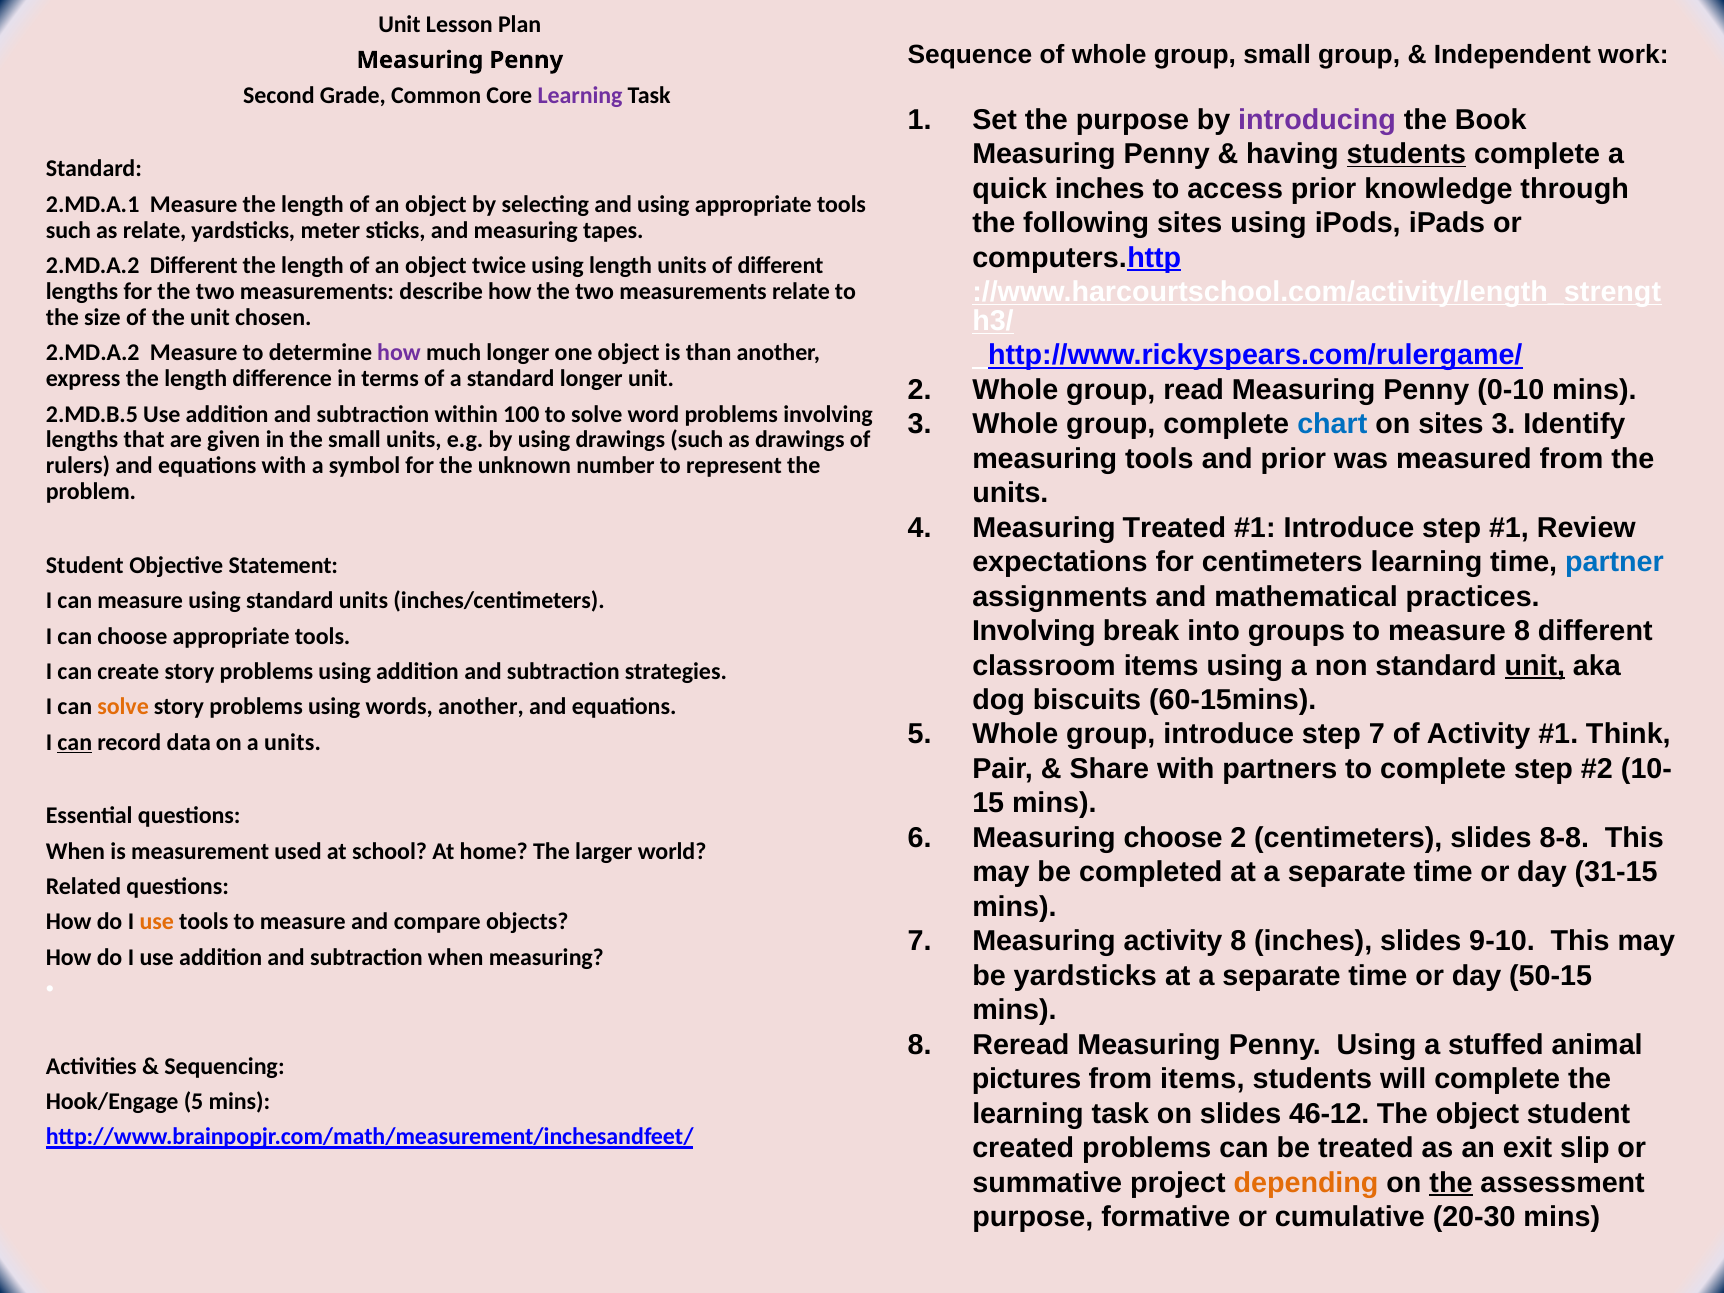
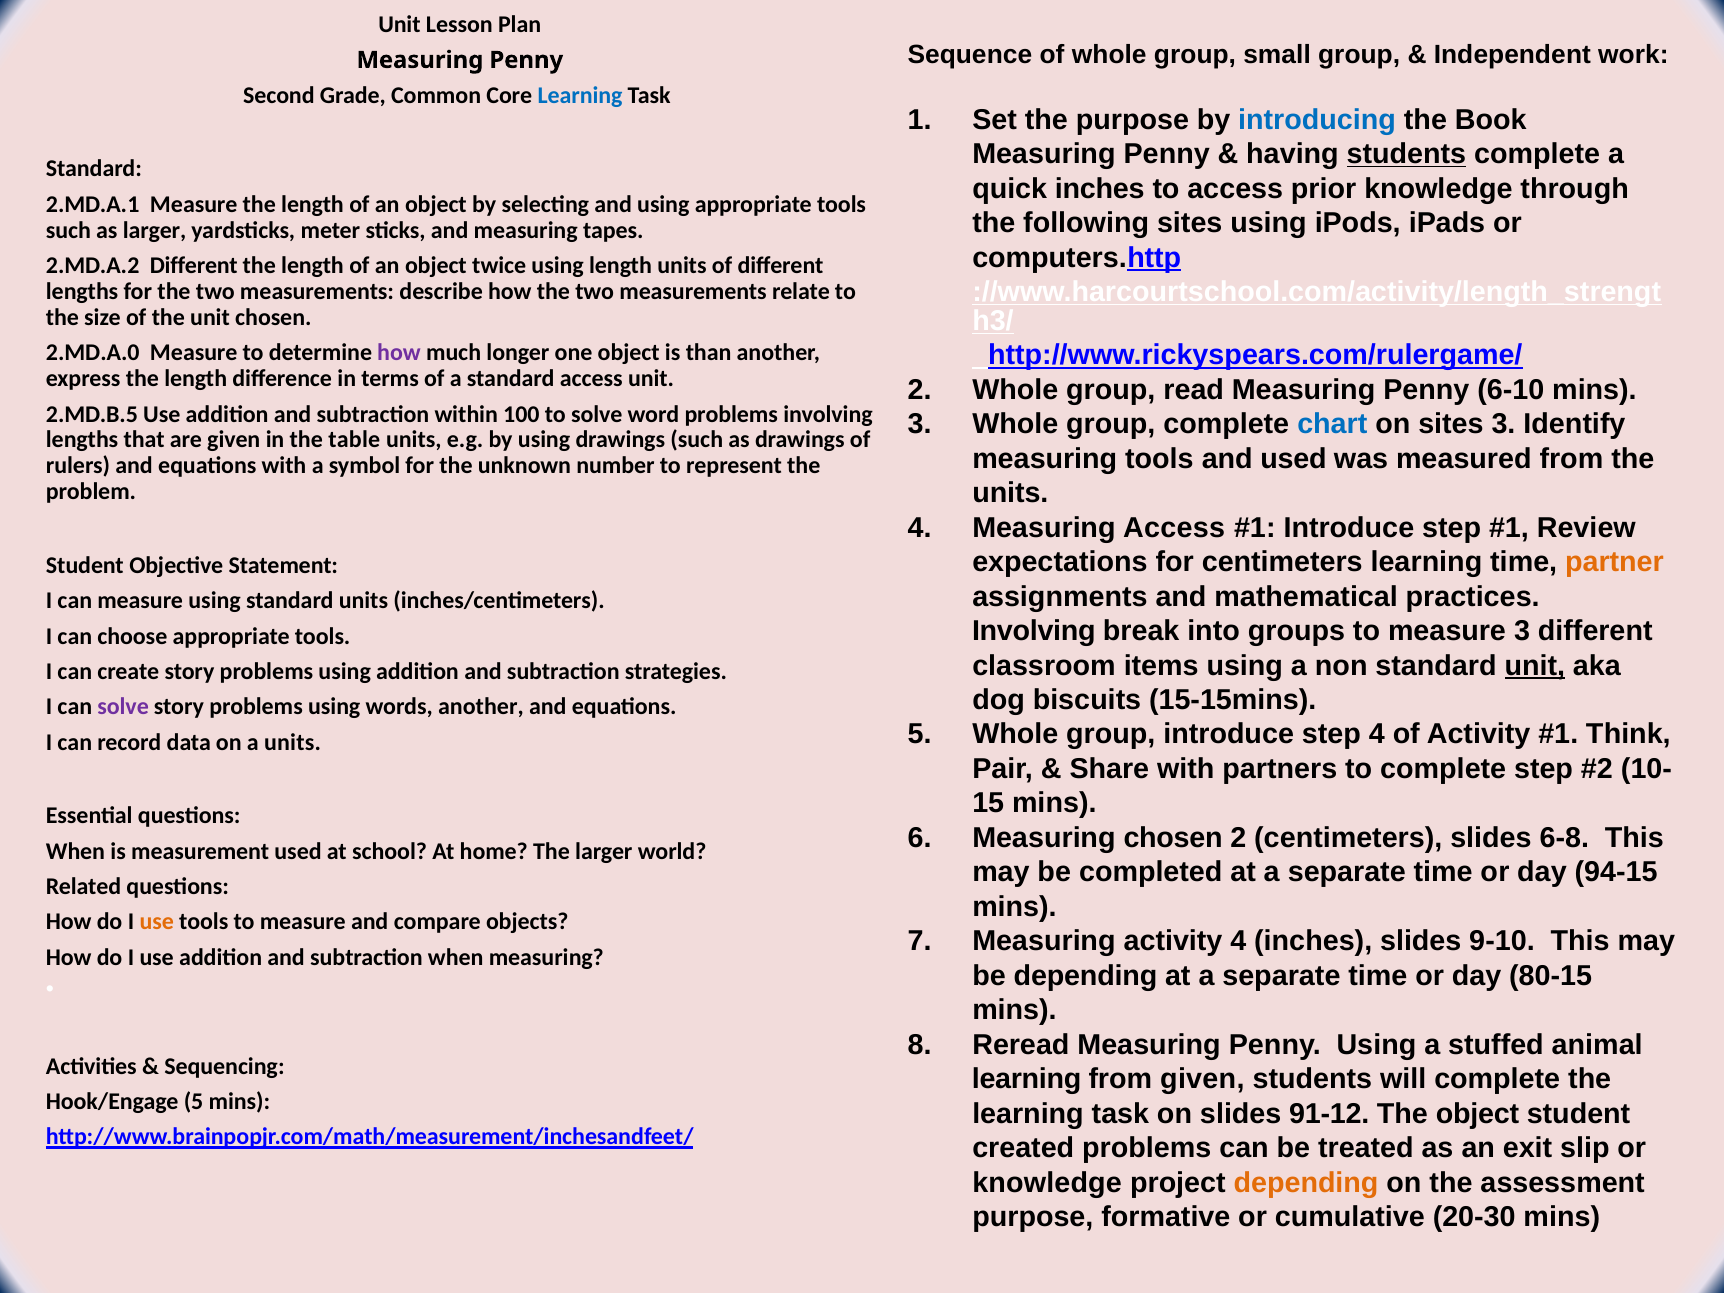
Learning at (580, 95) colour: purple -> blue
introducing colour: purple -> blue
as relate: relate -> larger
2.MD.A.2 at (93, 353): 2.MD.A.2 -> 2.MD.A.0
standard longer: longer -> access
0-10: 0-10 -> 6-10
the small: small -> table
and prior: prior -> used
Measuring Treated: Treated -> Access
partner colour: blue -> orange
measure 8: 8 -> 3
60-15mins: 60-15mins -> 15-15mins
solve at (123, 707) colour: orange -> purple
step 7: 7 -> 4
can at (75, 742) underline: present -> none
Measuring choose: choose -> chosen
8-8: 8-8 -> 6-8
31-15: 31-15 -> 94-15
activity 8: 8 -> 4
be yardsticks: yardsticks -> depending
50-15: 50-15 -> 80-15
pictures at (1027, 1079): pictures -> learning
from items: items -> given
46-12: 46-12 -> 91-12
summative at (1047, 1183): summative -> knowledge
the at (1451, 1183) underline: present -> none
